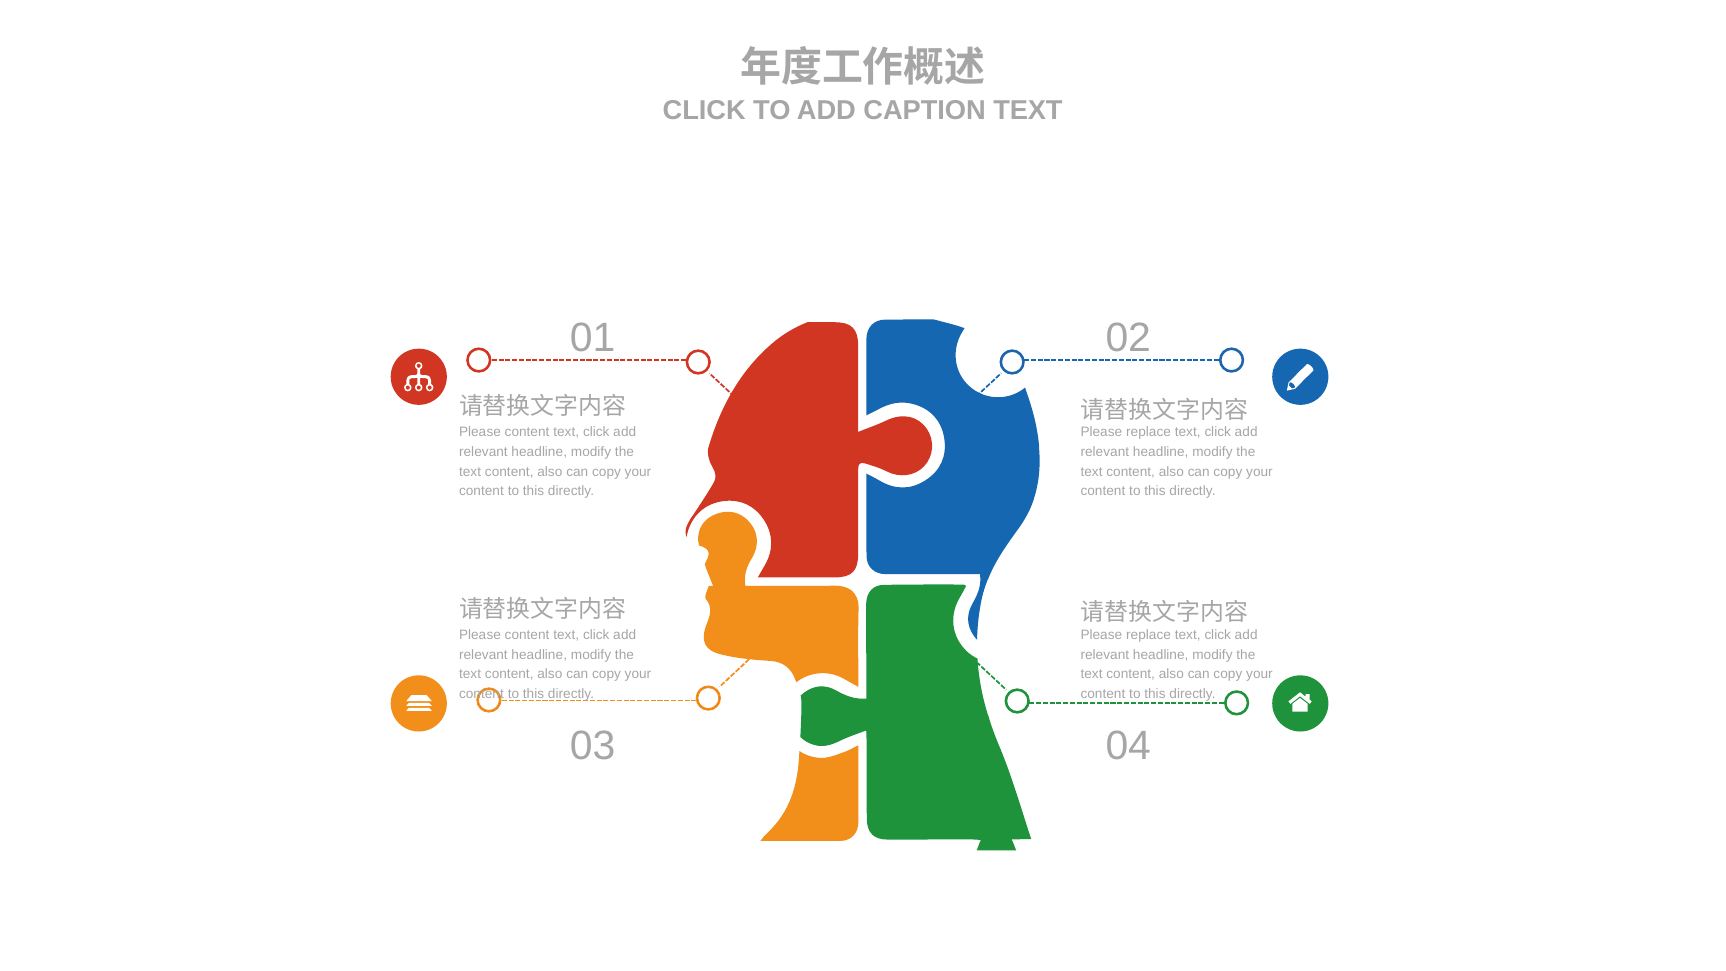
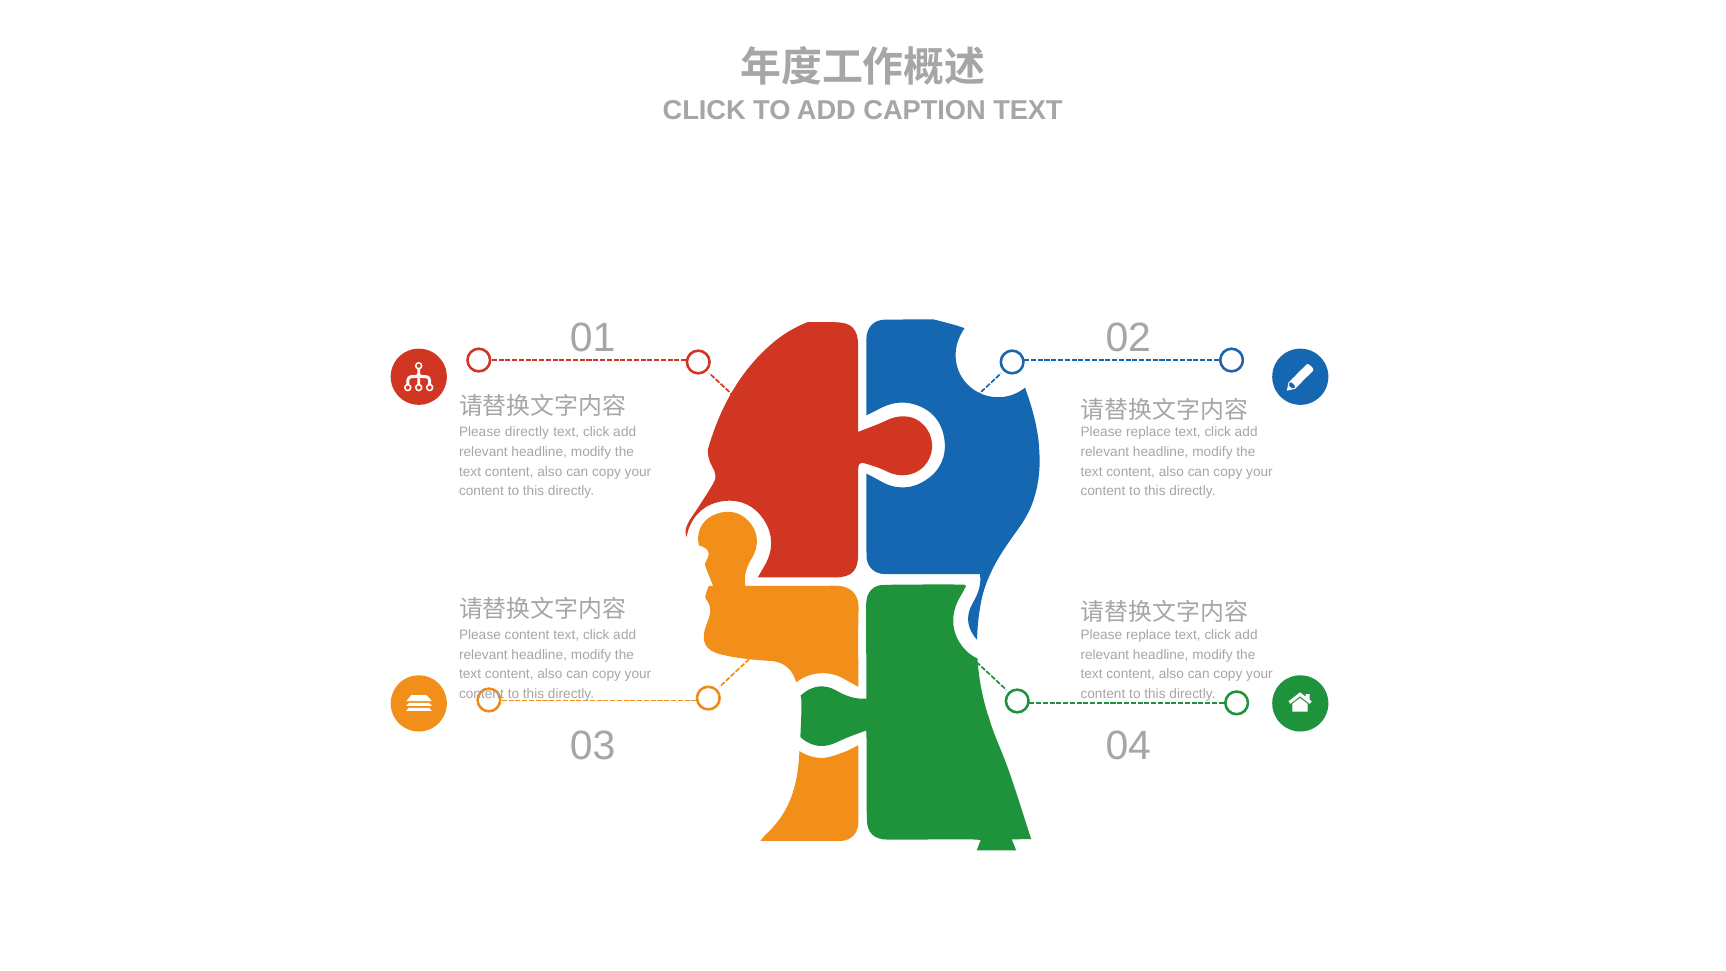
content at (527, 432): content -> directly
